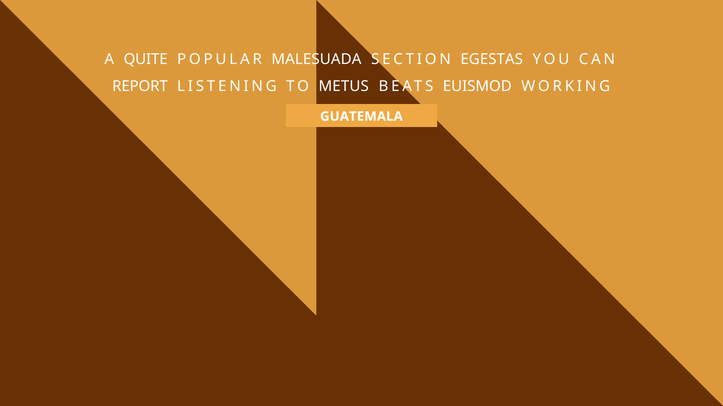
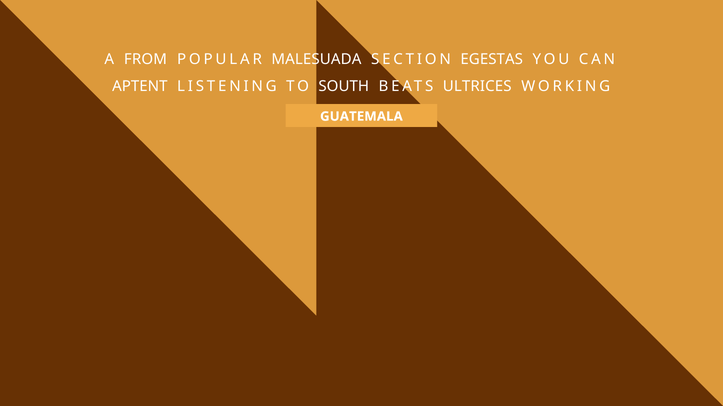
QUITE: QUITE -> FROM
REPORT: REPORT -> APTENT
METUS: METUS -> SOUTH
EUISMOD: EUISMOD -> ULTRICES
